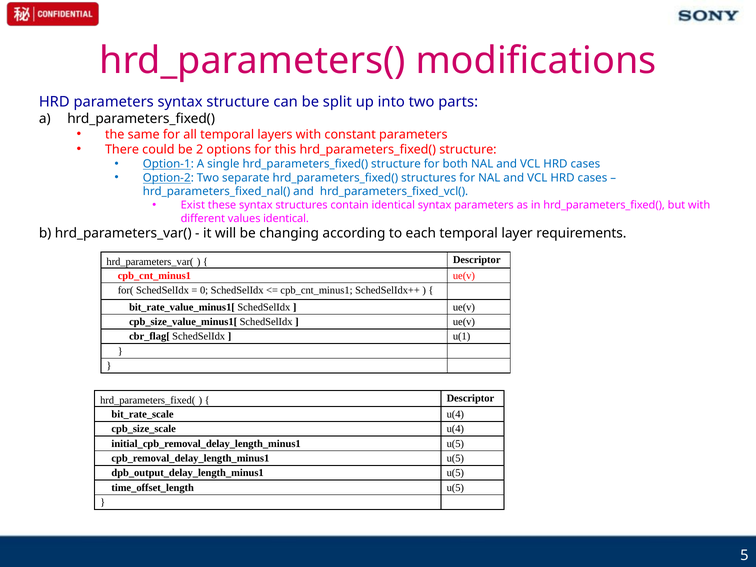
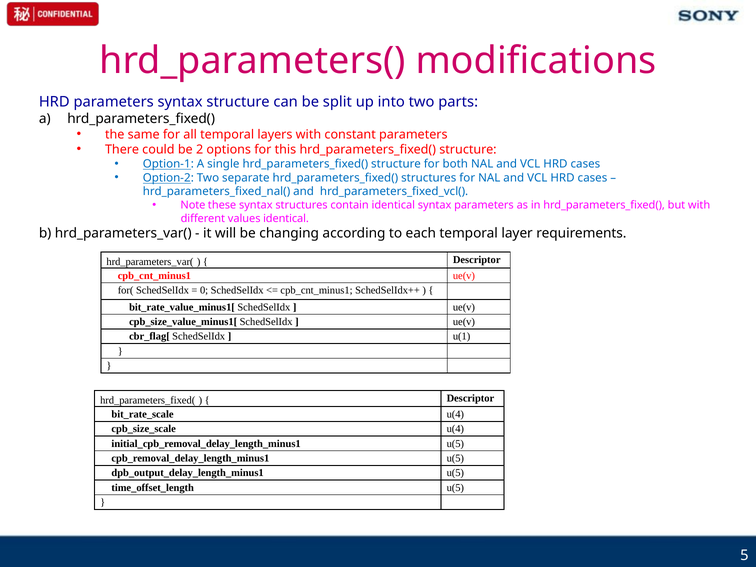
Exist: Exist -> Note
